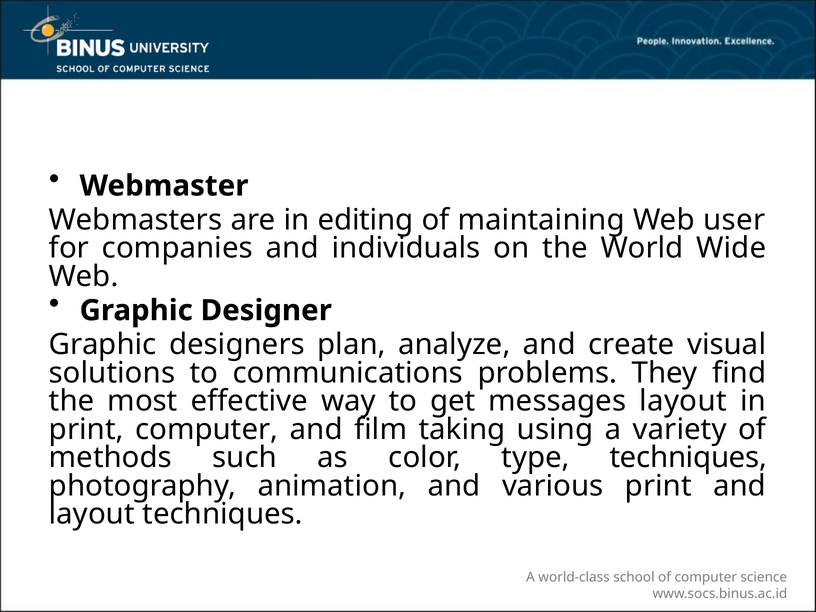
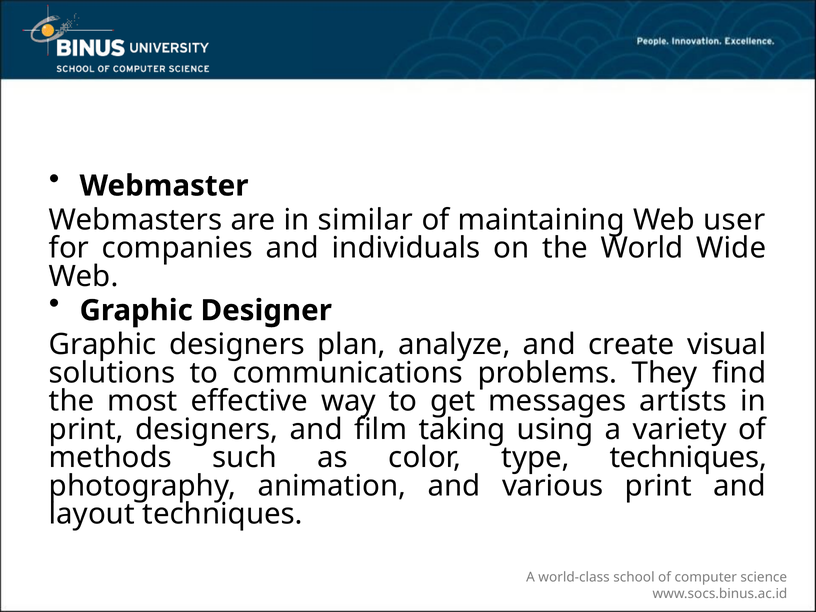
editing: editing -> similar
messages layout: layout -> artists
print computer: computer -> designers
